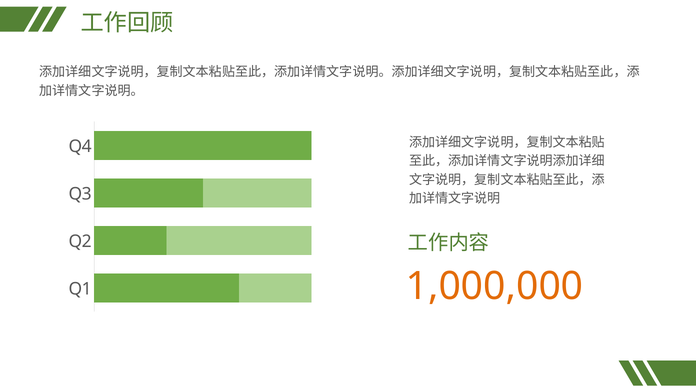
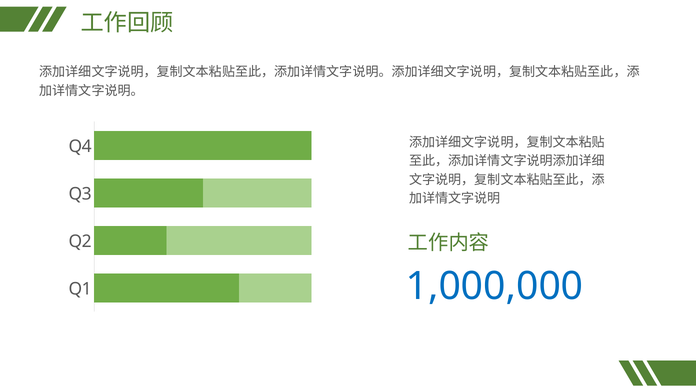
1,000,000 colour: orange -> blue
